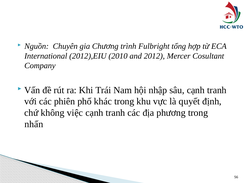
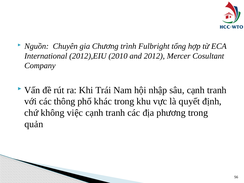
phiên: phiên -> thông
nhấn: nhấn -> quản
